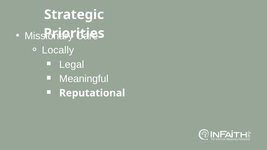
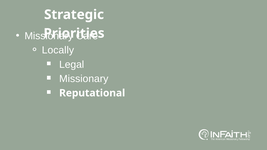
Meaningful at (84, 79): Meaningful -> Missionary
